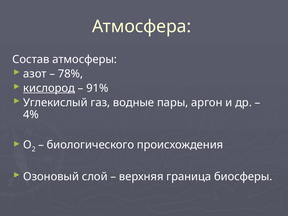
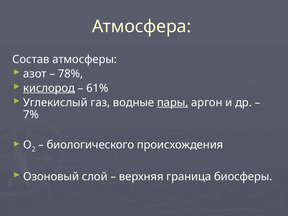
91%: 91% -> 61%
пары underline: none -> present
4%: 4% -> 7%
